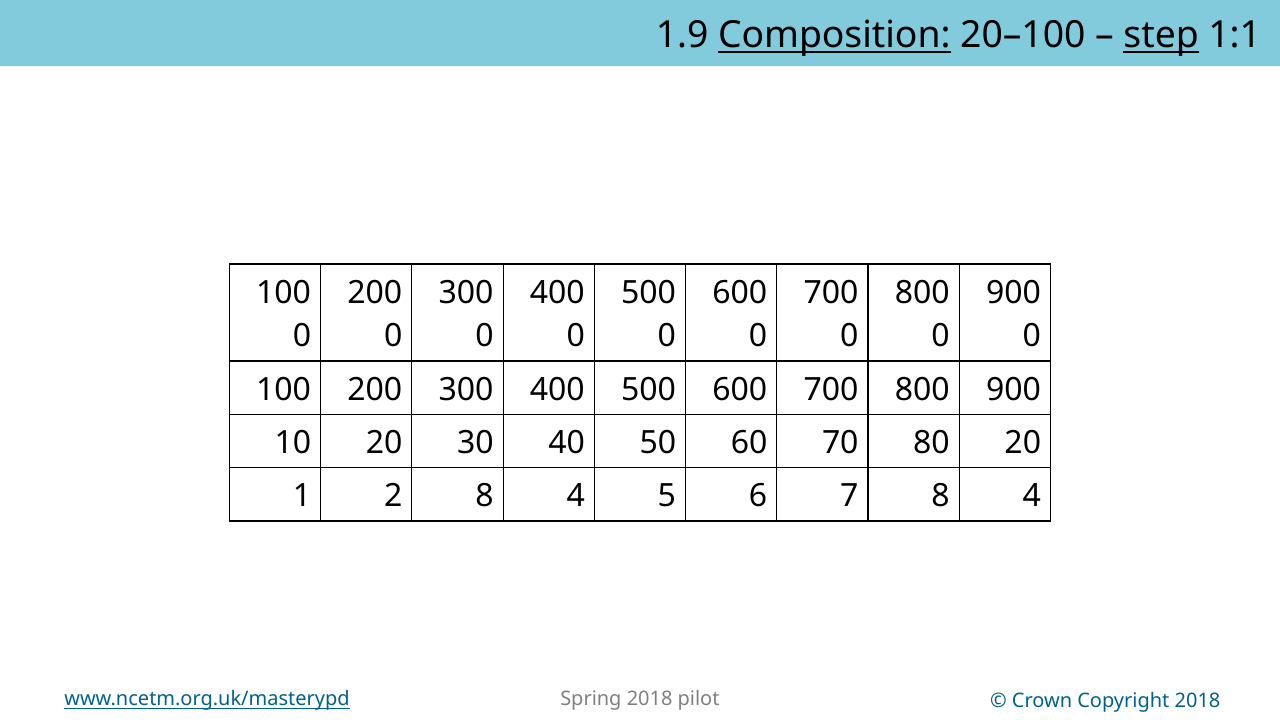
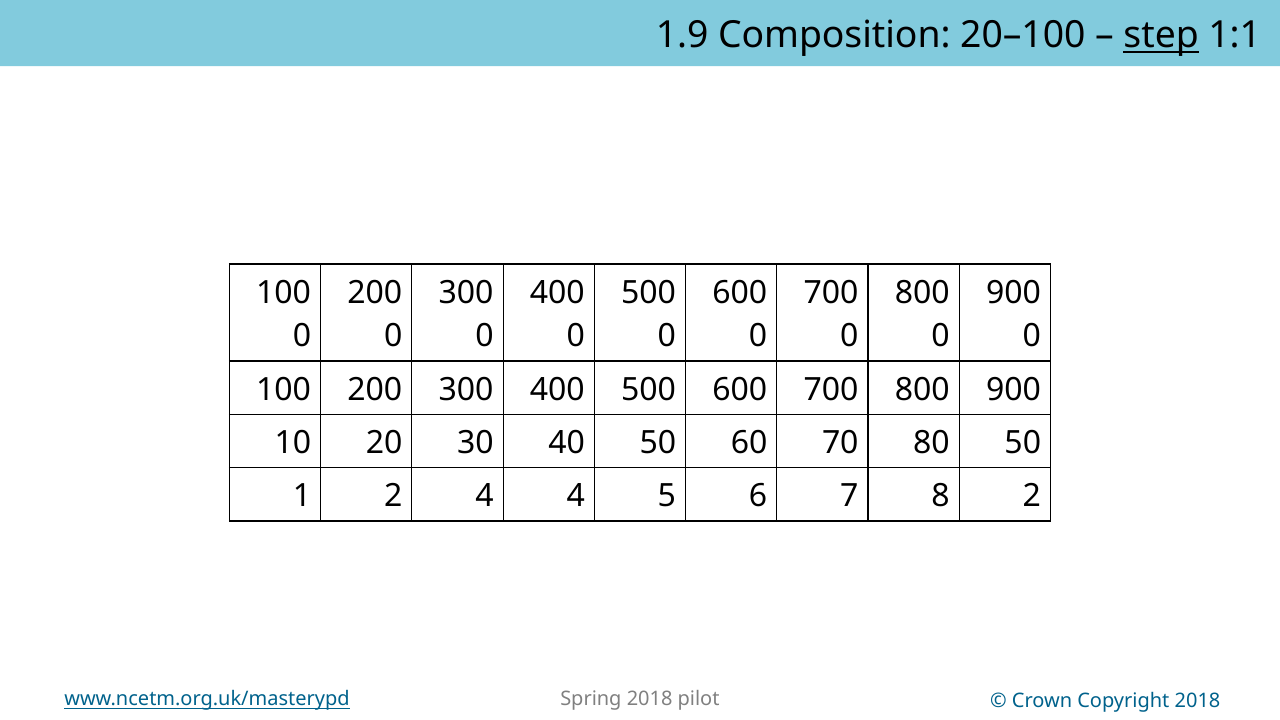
Composition underline: present -> none
80 20: 20 -> 50
2 8: 8 -> 4
7 8 4: 4 -> 2
